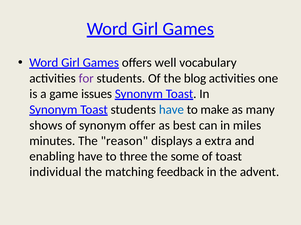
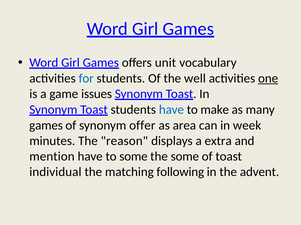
well: well -> unit
for colour: purple -> blue
blog: blog -> well
one underline: none -> present
shows at (46, 126): shows -> games
best: best -> area
miles: miles -> week
enabling: enabling -> mention
to three: three -> some
feedback: feedback -> following
